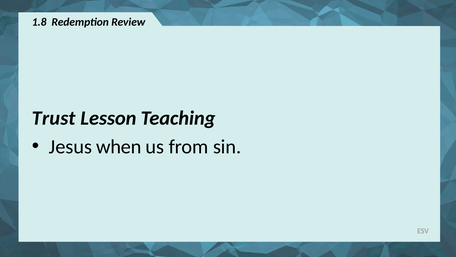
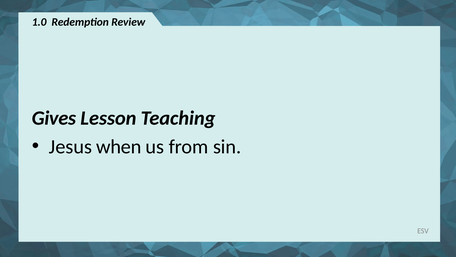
1.8: 1.8 -> 1.0
Trust: Trust -> Gives
